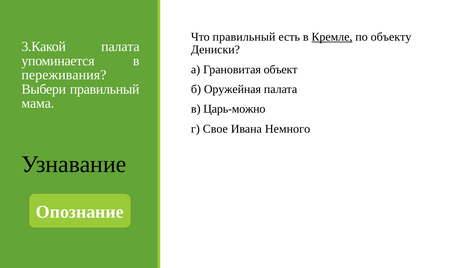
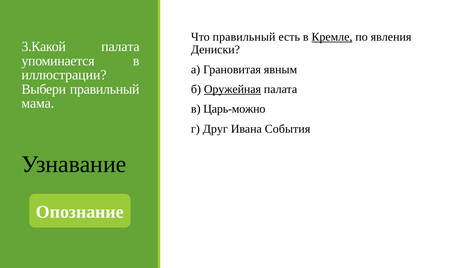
объекту: объекту -> явления
объект: объект -> явным
переживания: переживания -> иллюстрации
Оружейная underline: none -> present
Свое: Свое -> Друг
Немного: Немного -> События
